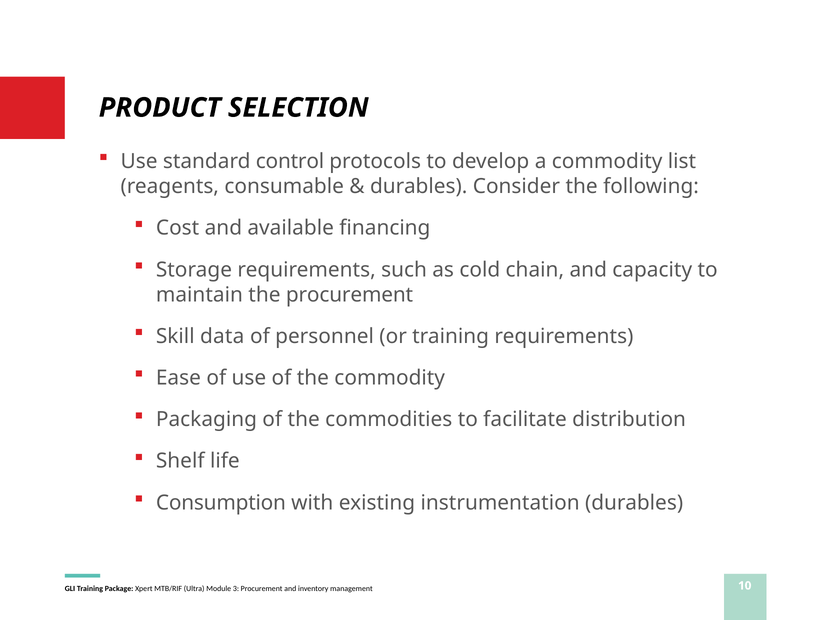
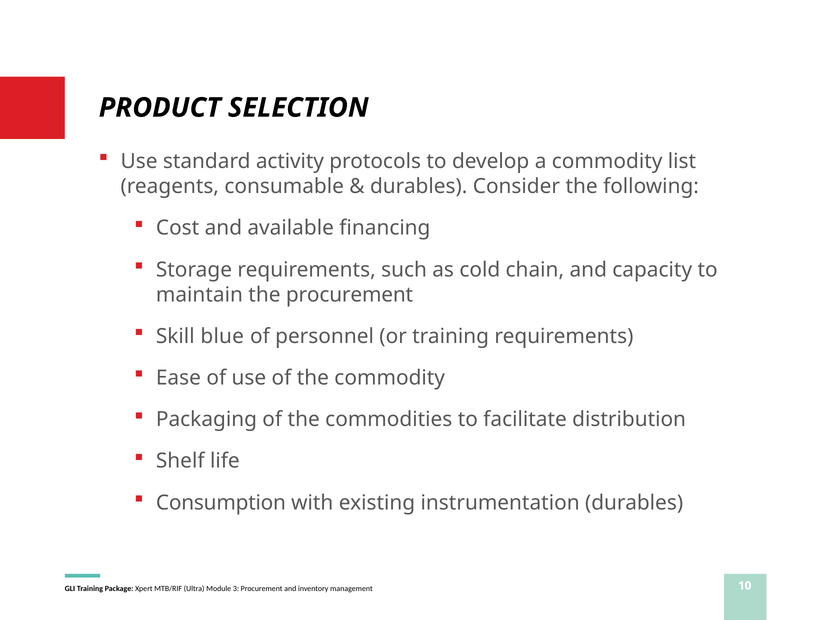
control: control -> activity
data: data -> blue
